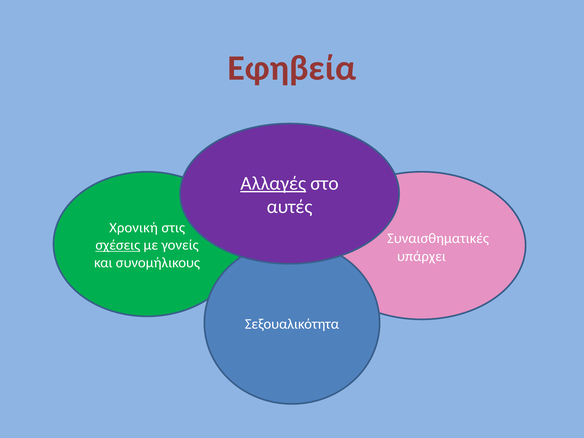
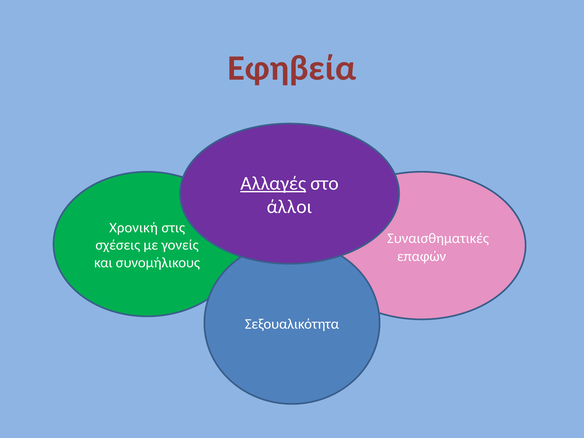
αυτές: αυτές -> άλλοι
σχέσεις underline: present -> none
υπάρχει: υπάρχει -> επαφών
